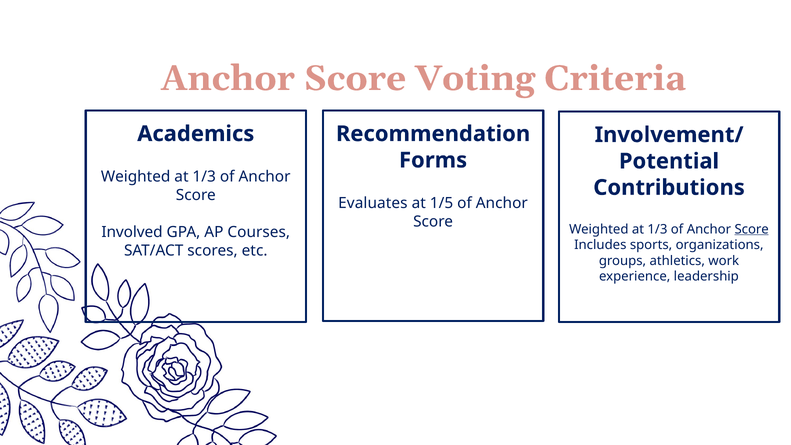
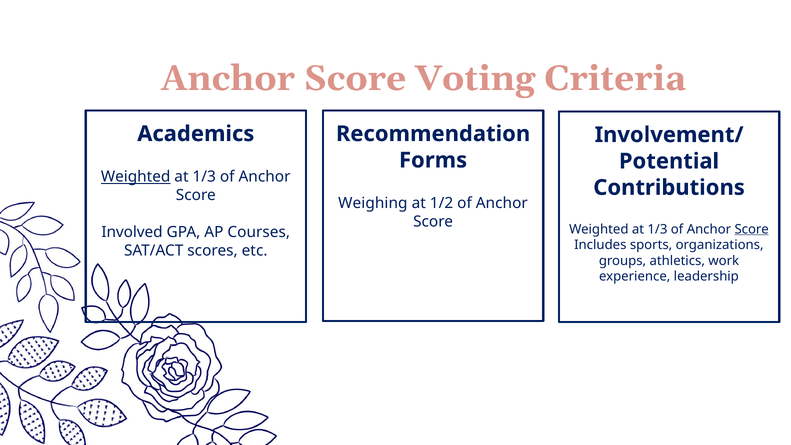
Weighted at (136, 177) underline: none -> present
Evaluates: Evaluates -> Weighing
1/5: 1/5 -> 1/2
